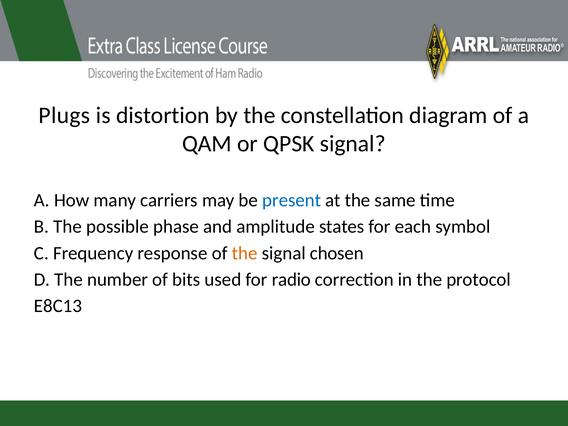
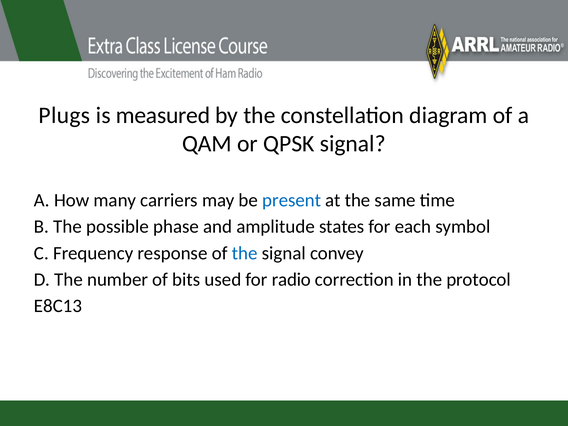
distortion: distortion -> measured
the at (245, 253) colour: orange -> blue
chosen: chosen -> convey
